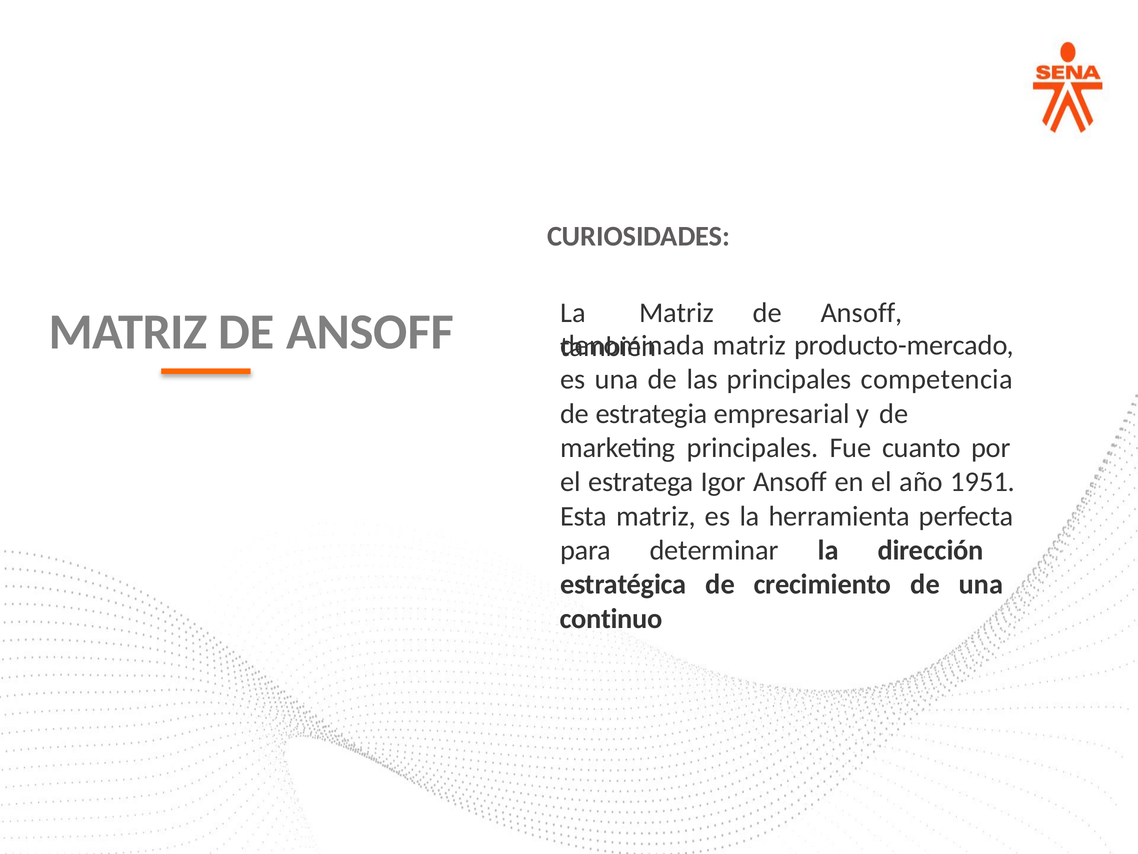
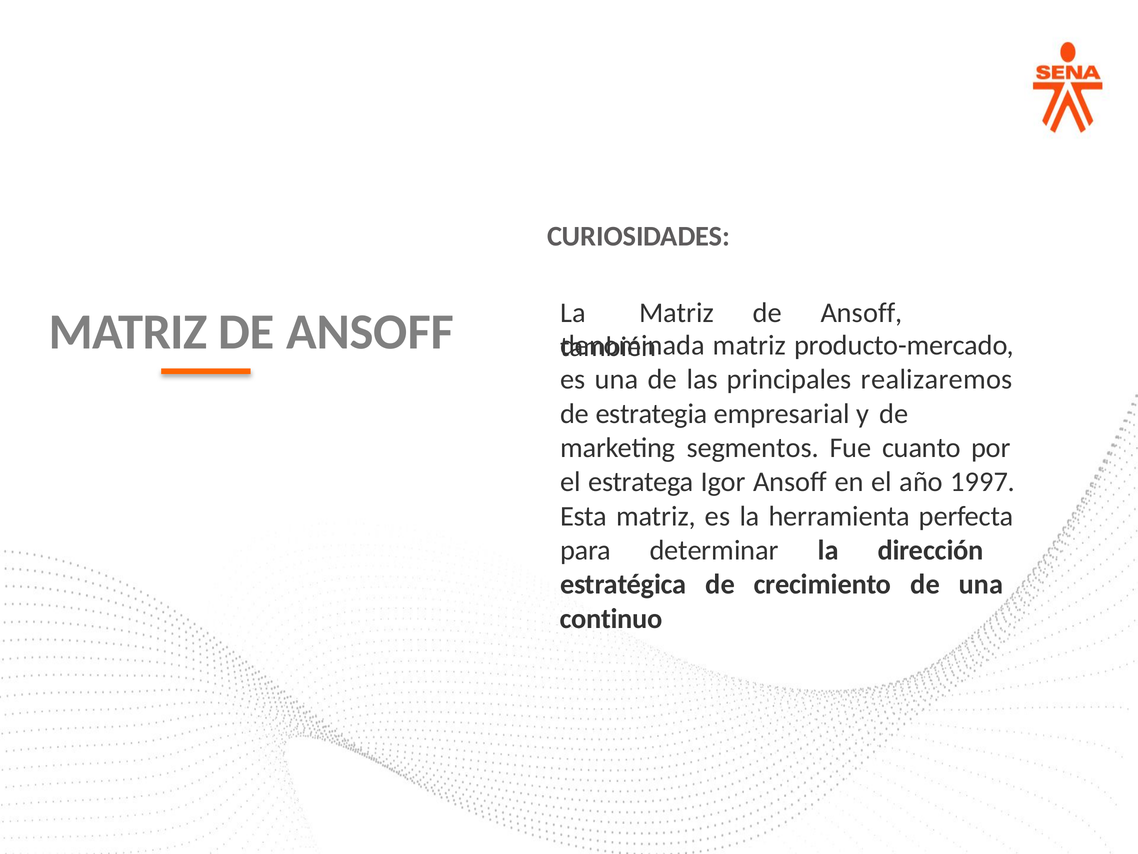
competencia: competencia -> realizaremos
marketing principales: principales -> segmentos
1951: 1951 -> 1997
